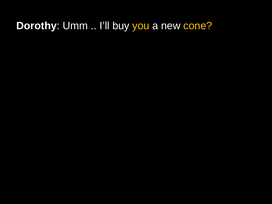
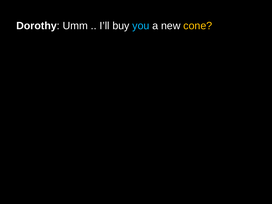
you colour: yellow -> light blue
